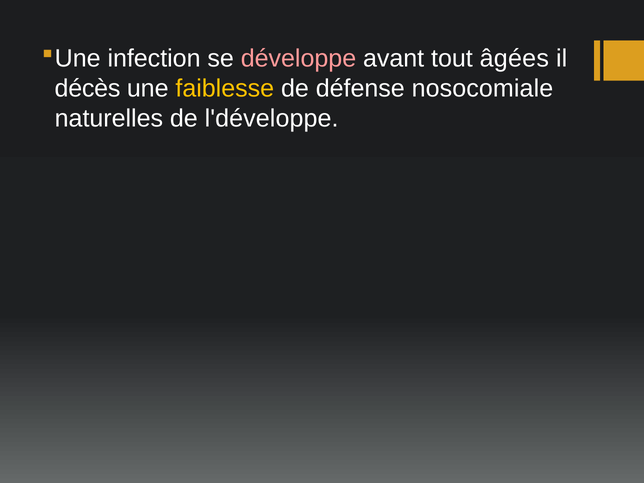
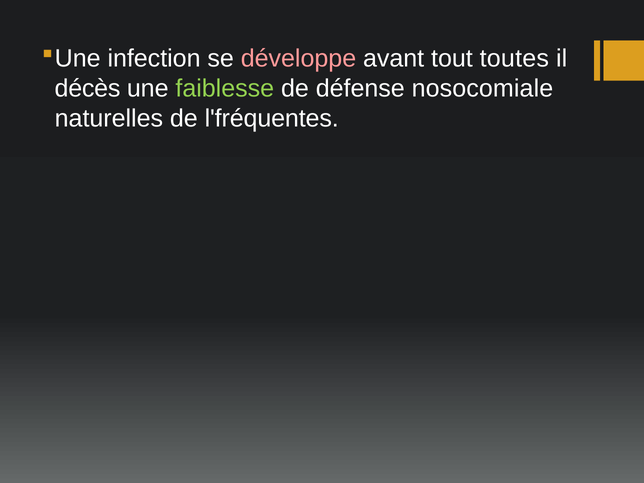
âgées: âgées -> toutes
faiblesse colour: yellow -> light green
l'développe: l'développe -> l'fréquentes
